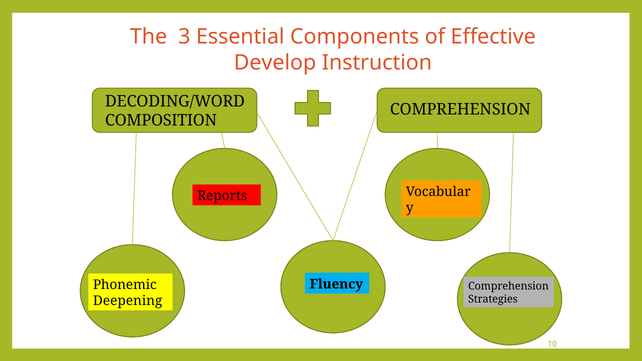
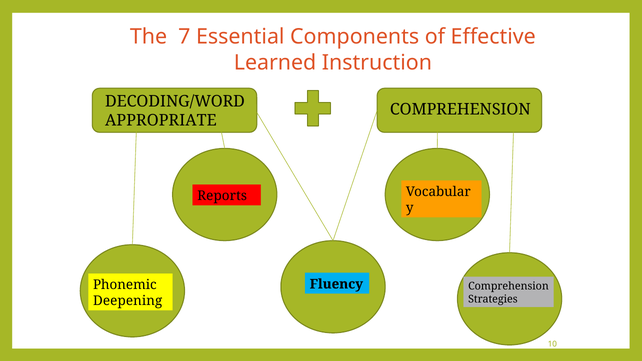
3: 3 -> 7
Develop: Develop -> Learned
COMPOSITION: COMPOSITION -> APPROPRIATE
